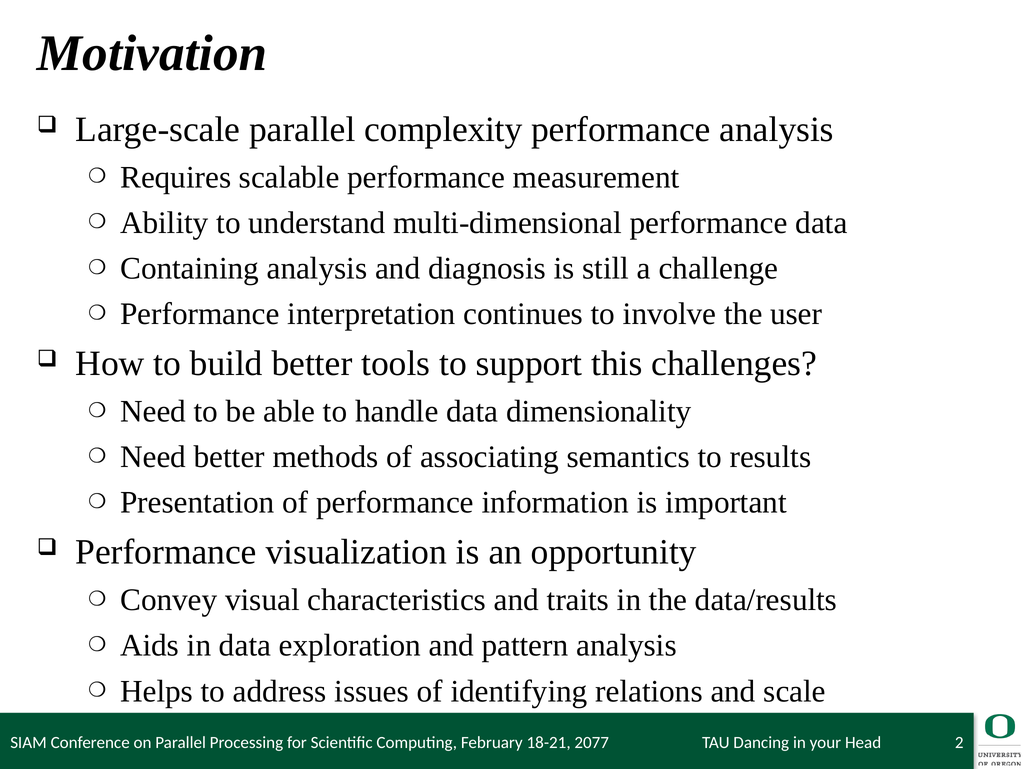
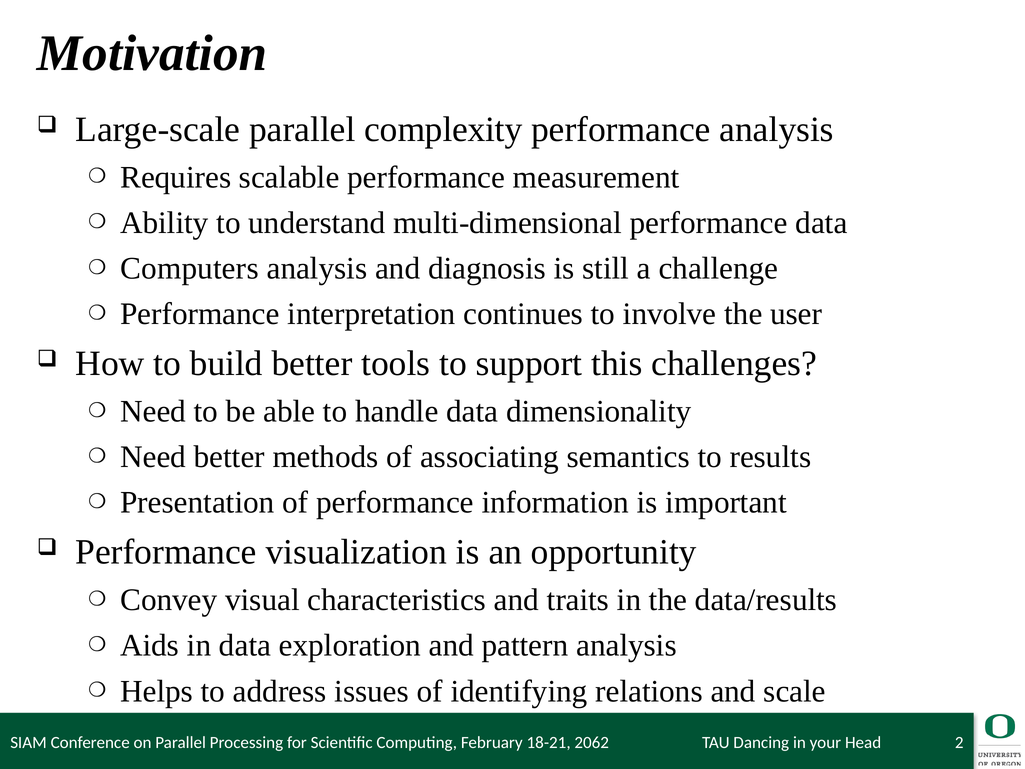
Containing: Containing -> Computers
2077: 2077 -> 2062
